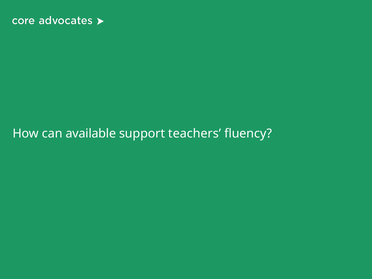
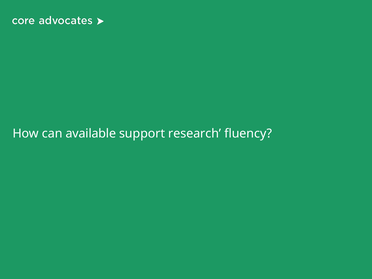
teachers: teachers -> research
